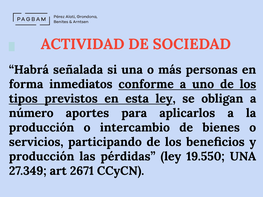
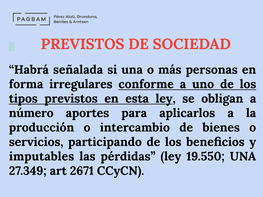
ACTIVIDAD at (83, 44): ACTIVIDAD -> PREVISTOS
inmediatos: inmediatos -> irregulares
producción at (42, 157): producción -> imputables
